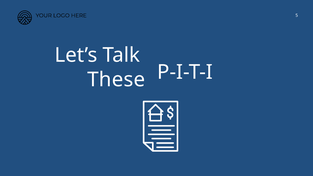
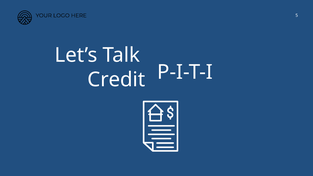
These: These -> Credit
